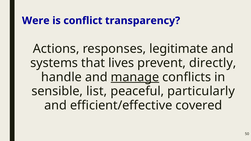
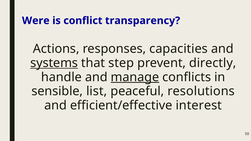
legitimate: legitimate -> capacities
systems underline: none -> present
lives: lives -> step
particularly: particularly -> resolutions
covered: covered -> interest
